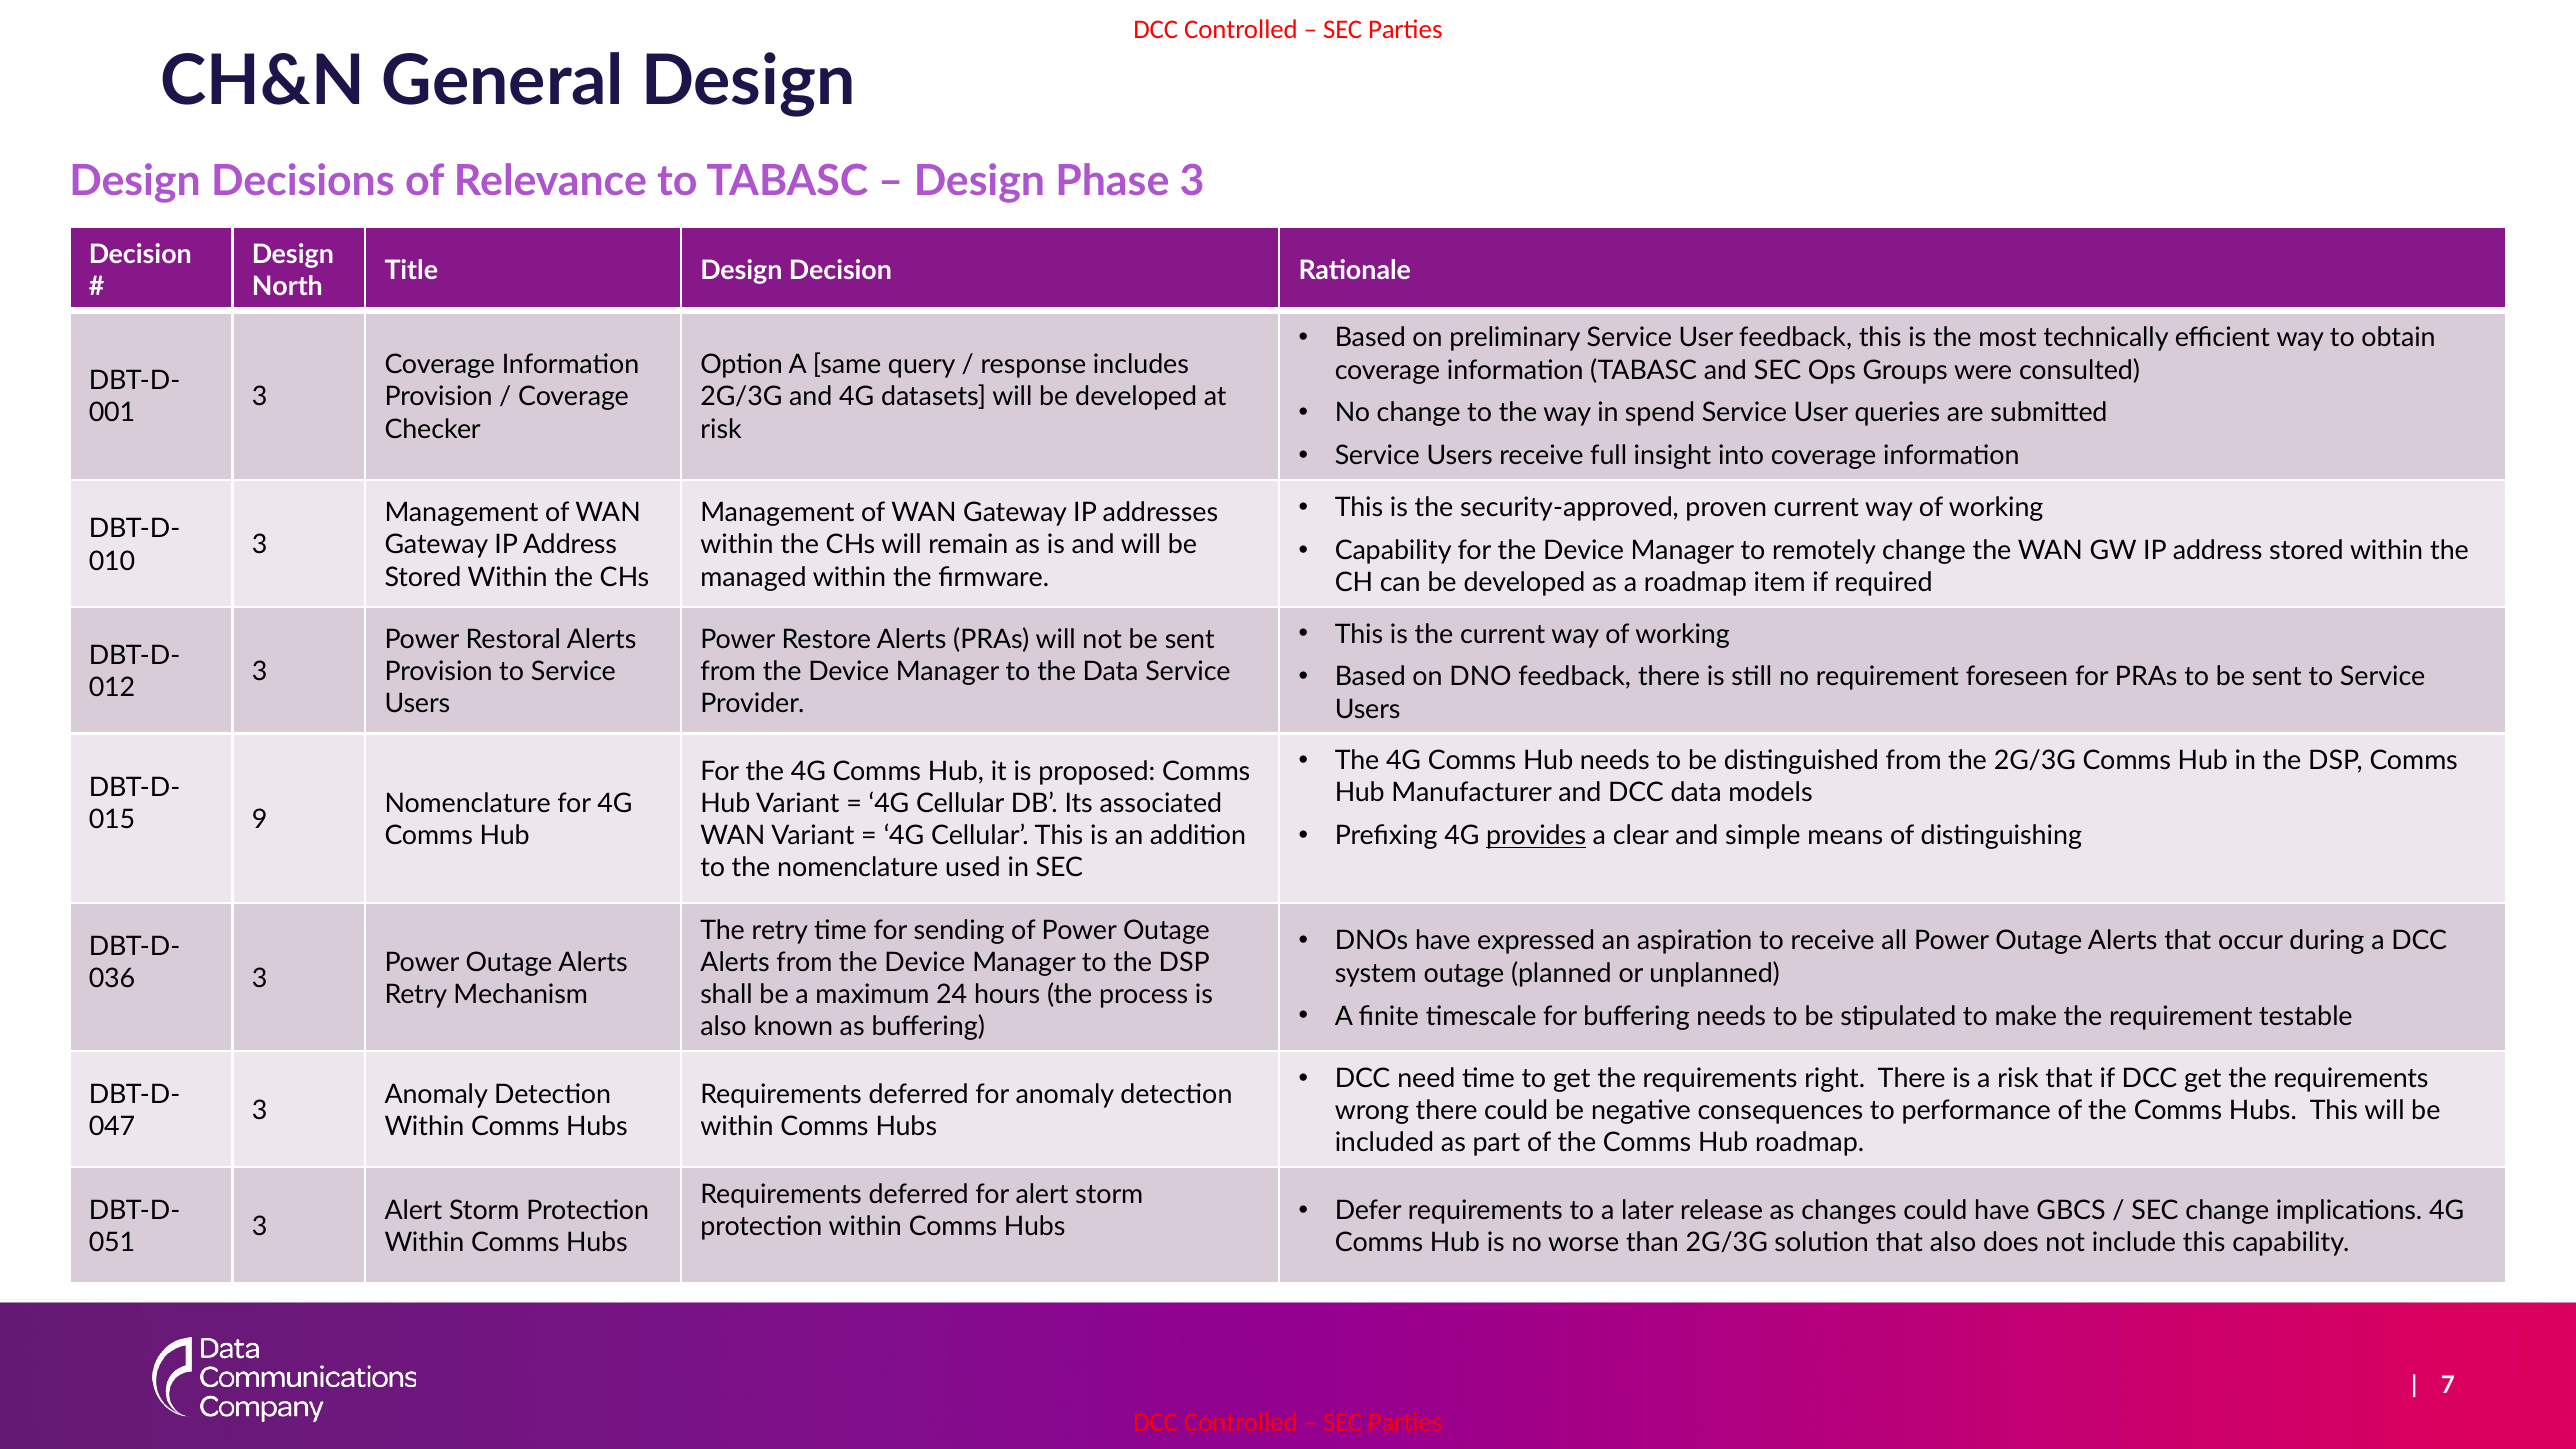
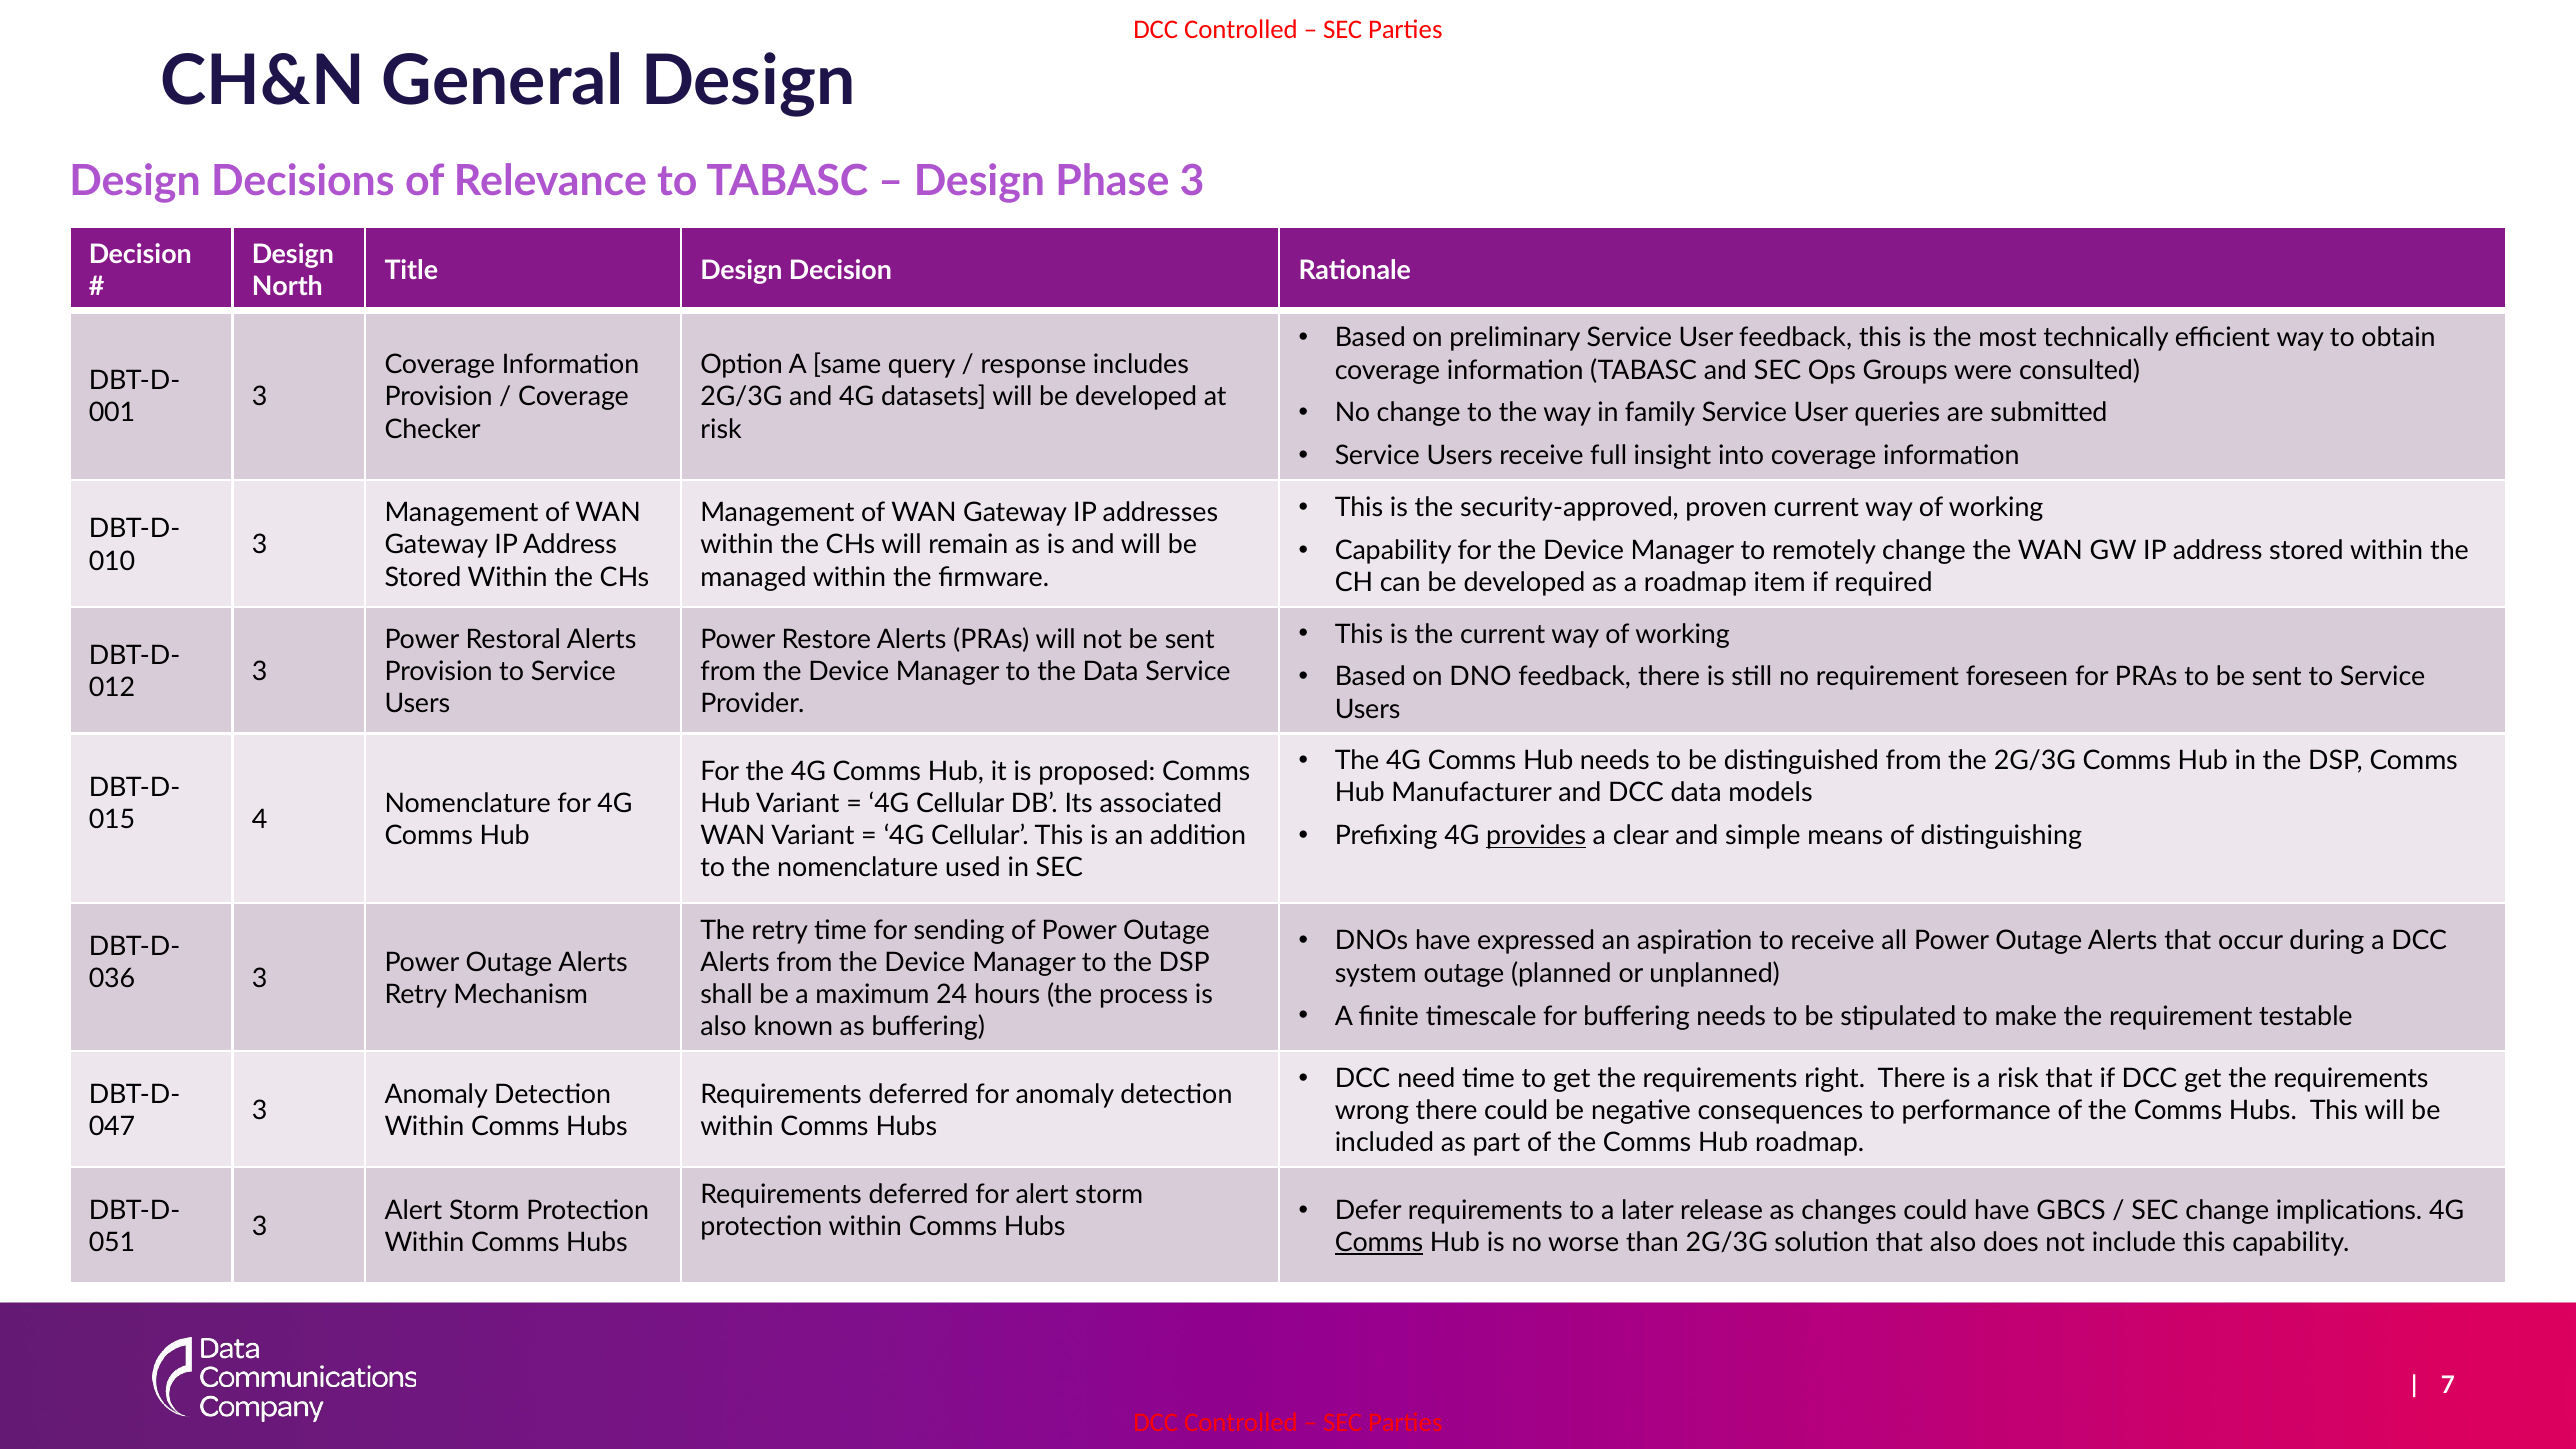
spend: spend -> family
9: 9 -> 4
Comms at (1379, 1243) underline: none -> present
